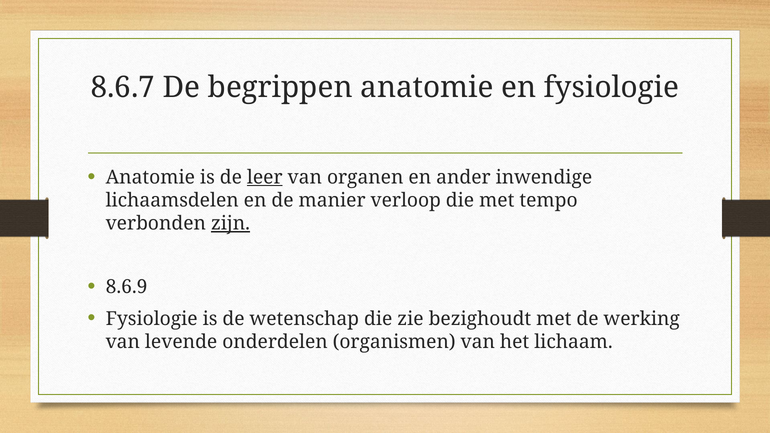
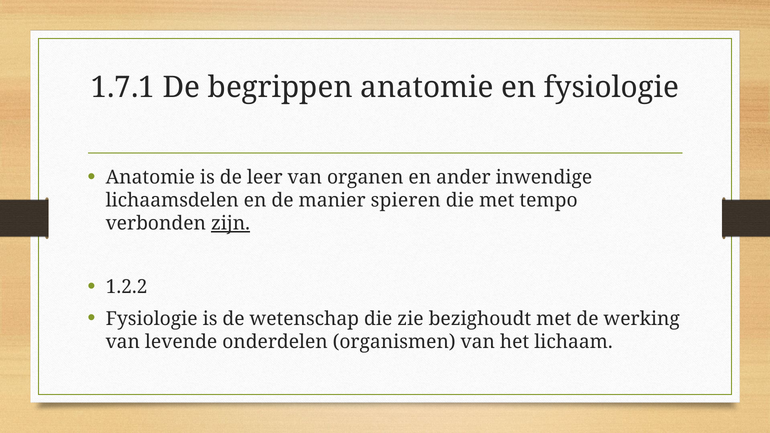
8.6.7: 8.6.7 -> 1.7.1
leer underline: present -> none
verloop: verloop -> spieren
8.6.9: 8.6.9 -> 1.2.2
